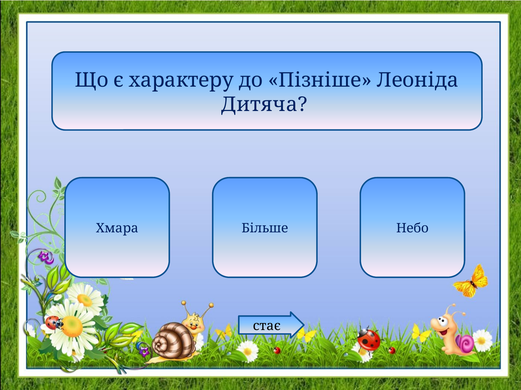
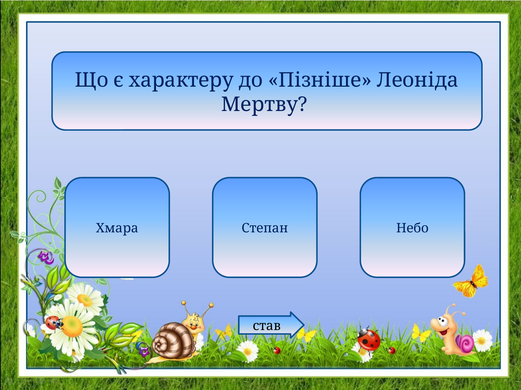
Дитяча: Дитяча -> Мертву
Більше: Більше -> Степан
стає: стає -> став
